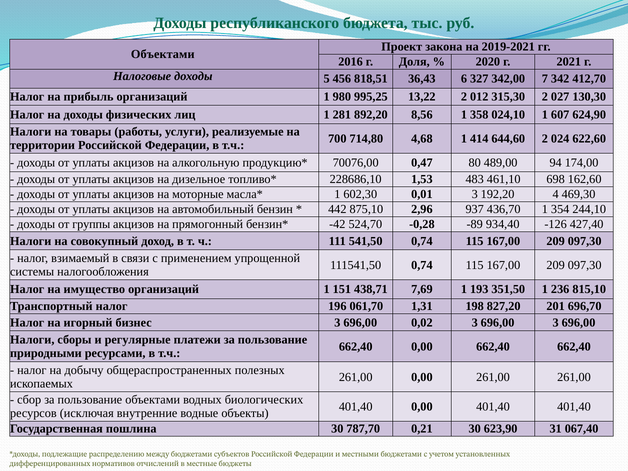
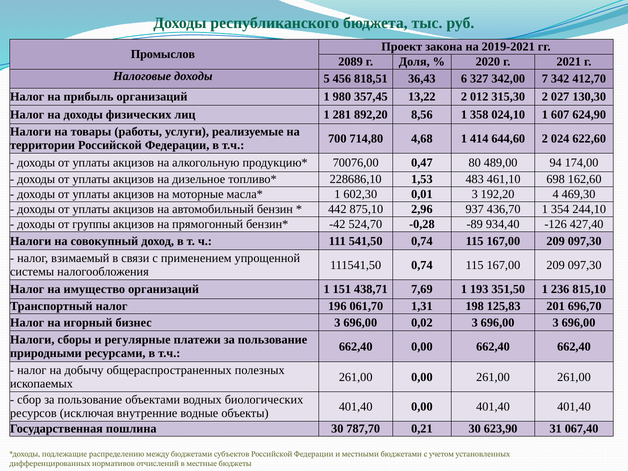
Объектами at (163, 54): Объектами -> Промыслов
2016: 2016 -> 2089
995,25: 995,25 -> 357,45
827,20: 827,20 -> 125,83
